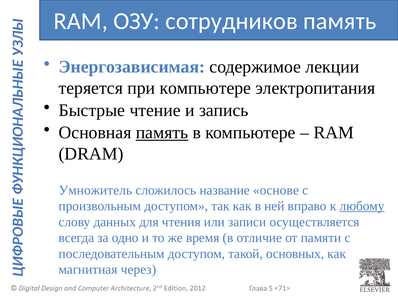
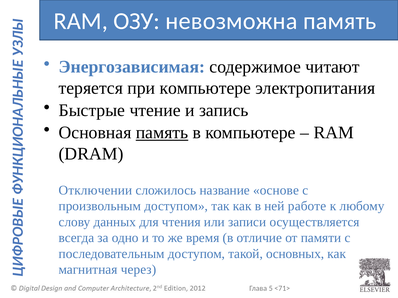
сотрудников: сотрудников -> невозможна
лекции: лекции -> читают
Умножитель: Умножитель -> Отключении
вправо: вправо -> работе
любому underline: present -> none
